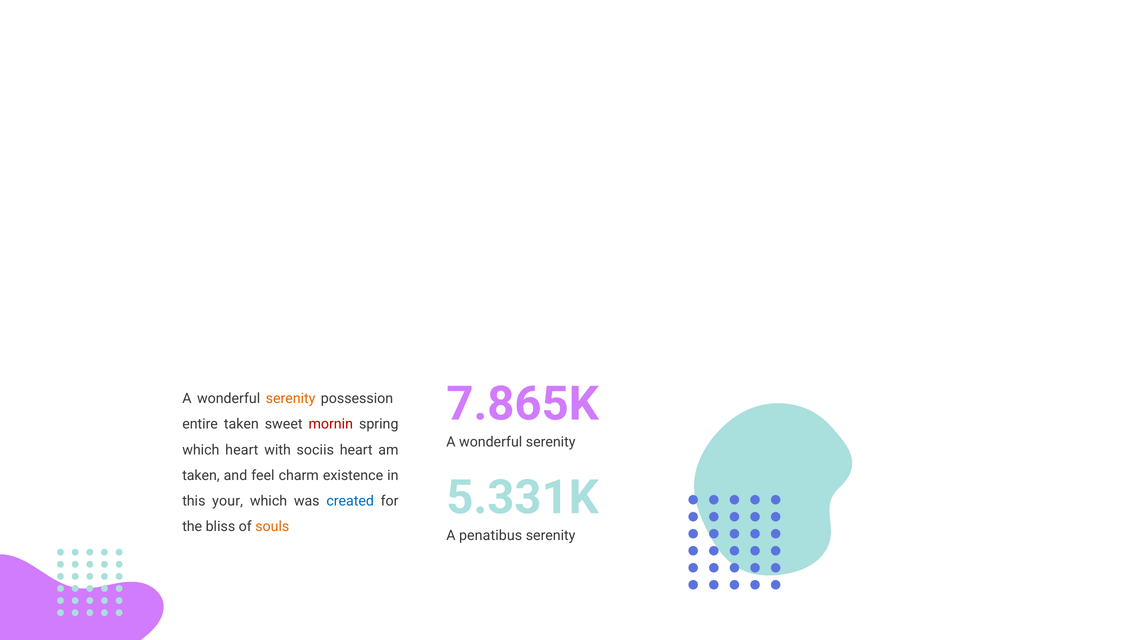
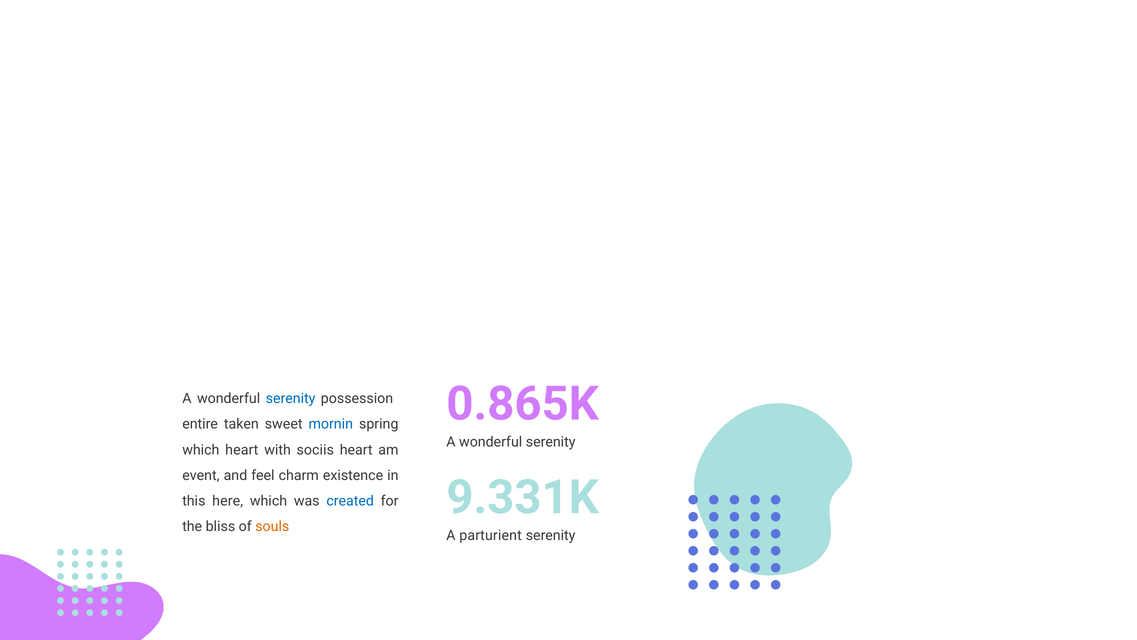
7.865K: 7.865K -> 0.865K
serenity at (291, 398) colour: orange -> blue
mornin colour: red -> blue
taken at (201, 475): taken -> event
5.331K: 5.331K -> 9.331K
your: your -> here
penatibus: penatibus -> parturient
